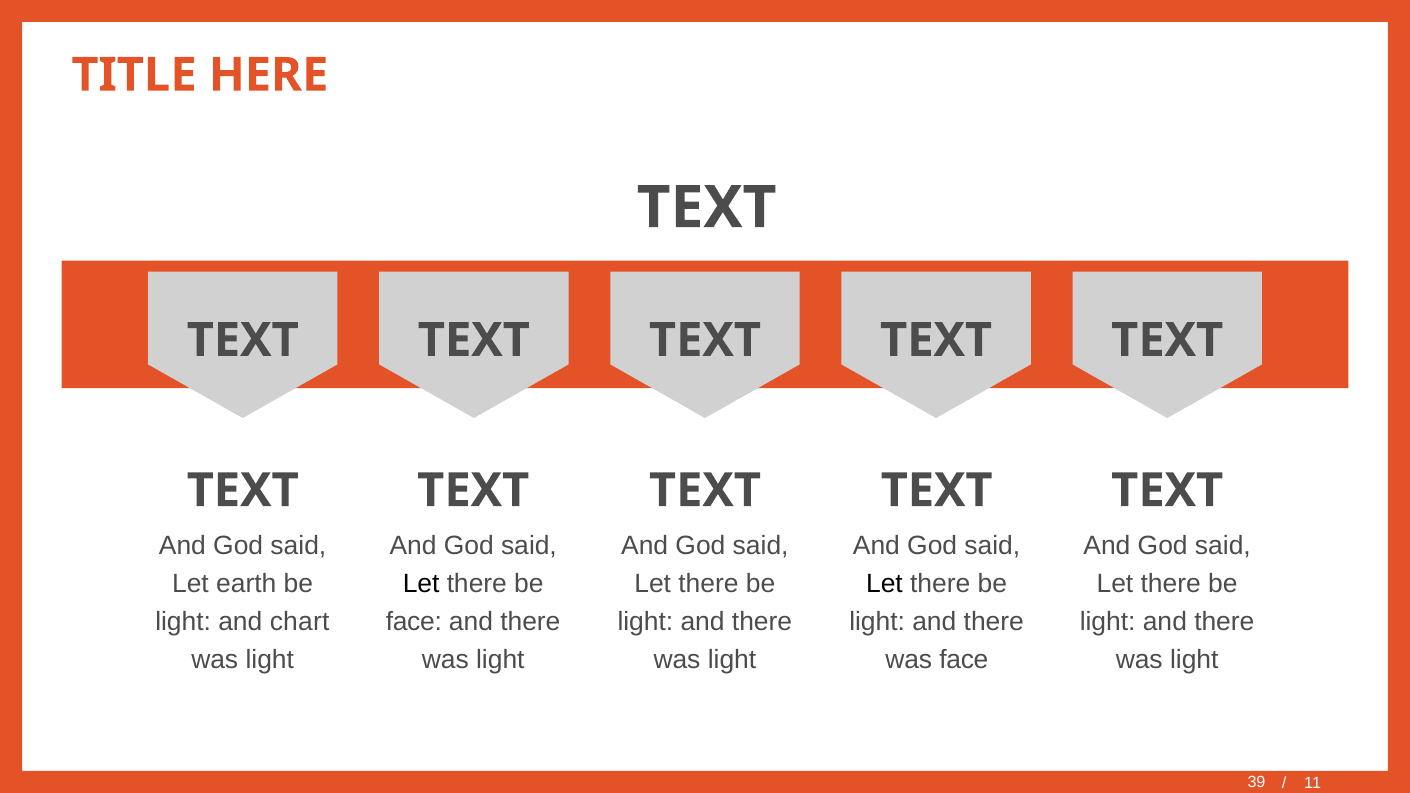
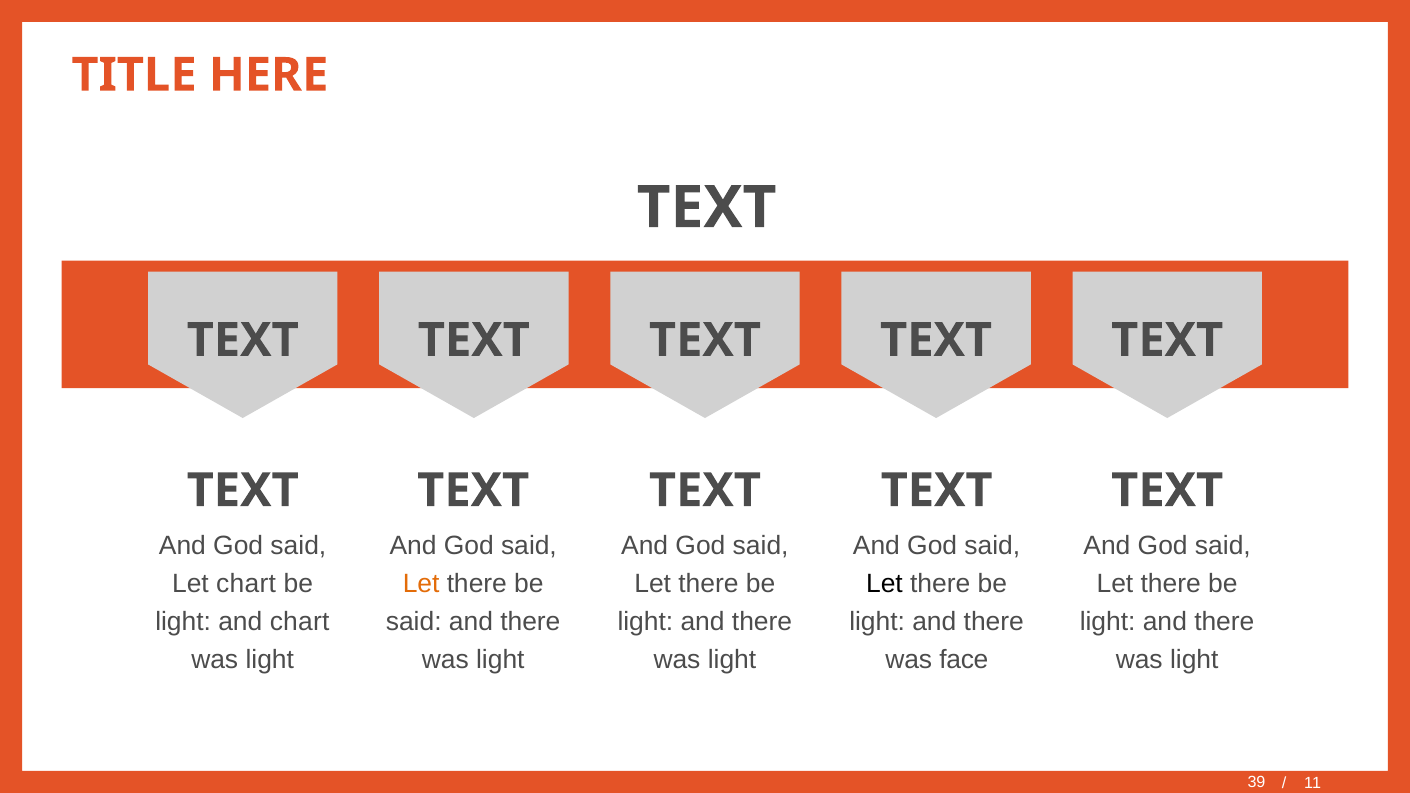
Let earth: earth -> chart
Let at (421, 584) colour: black -> orange
face at (414, 622): face -> said
